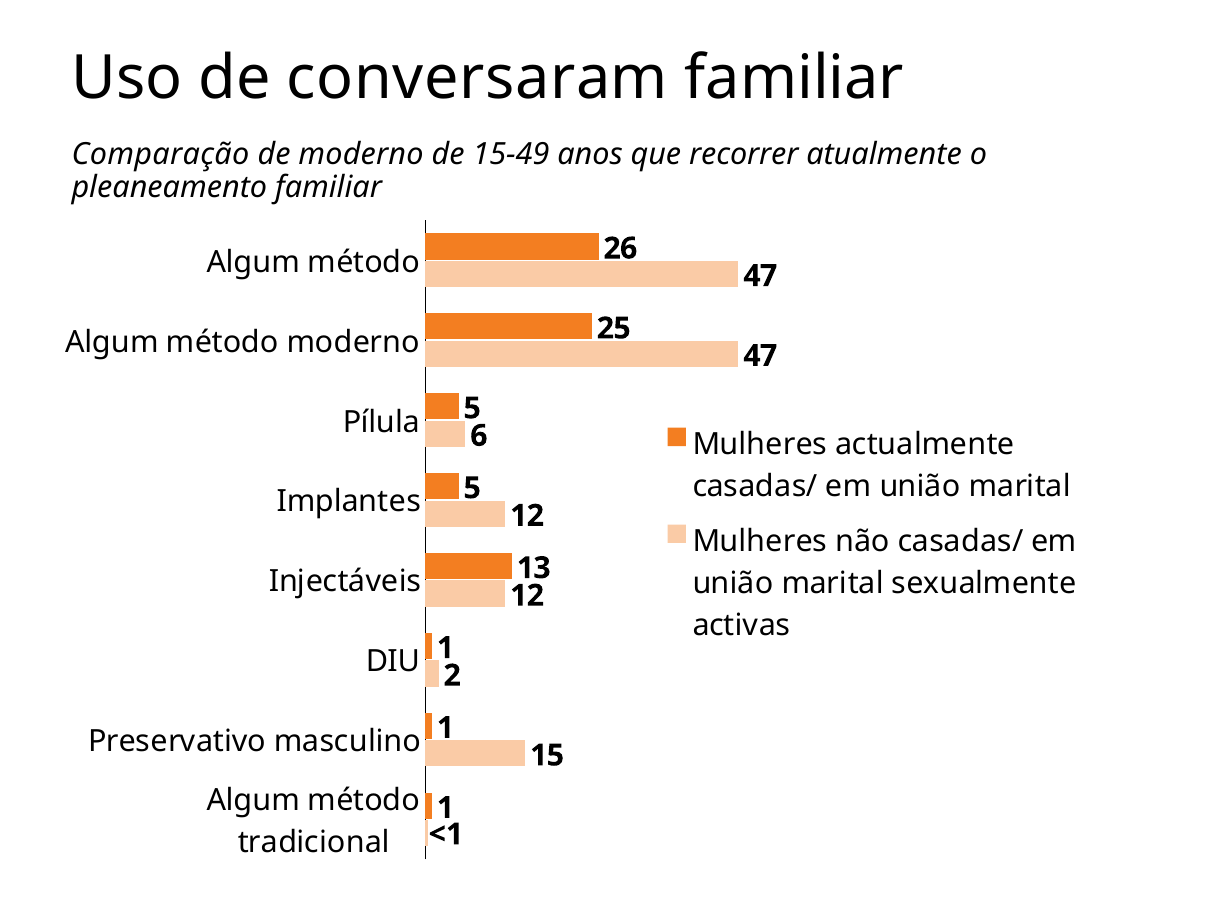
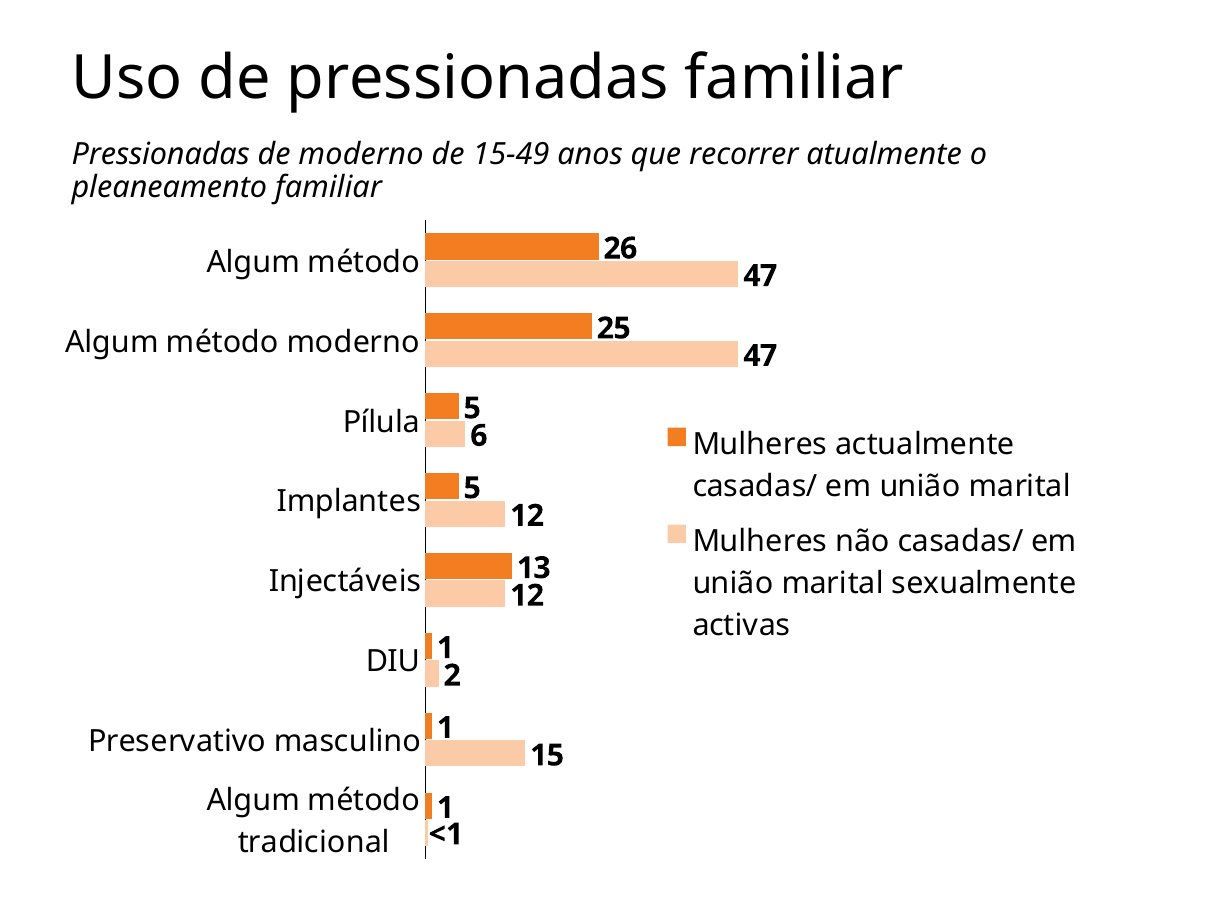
de conversaram: conversaram -> pressionadas
Comparação at (161, 154): Comparação -> Pressionadas
